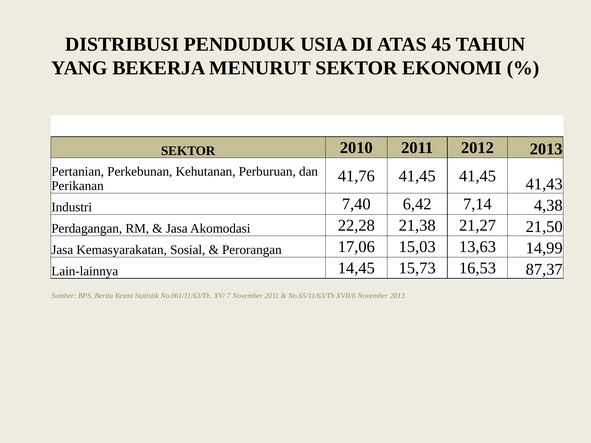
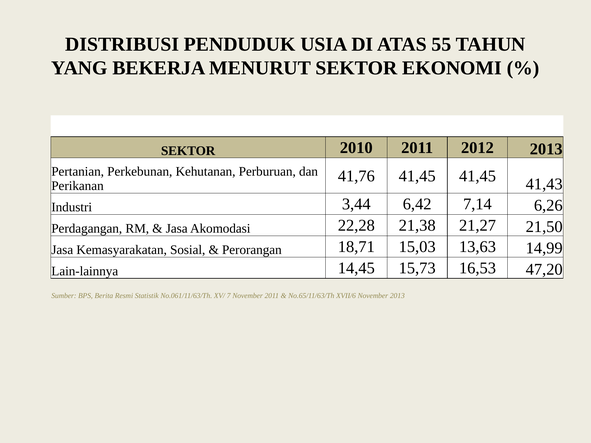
45: 45 -> 55
7,40: 7,40 -> 3,44
4,38: 4,38 -> 6,26
17,06: 17,06 -> 18,71
87,37: 87,37 -> 47,20
